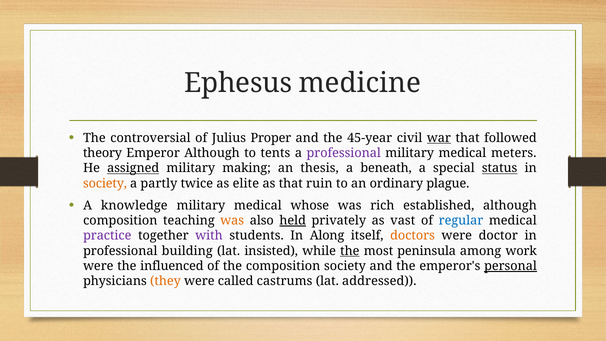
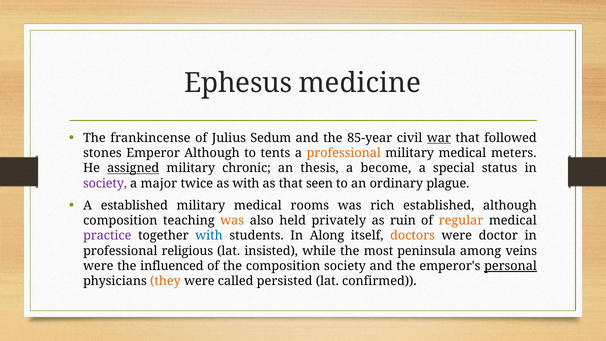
controversial: controversial -> frankincense
Proper: Proper -> Sedum
45-year: 45-year -> 85-year
theory: theory -> stones
professional at (344, 153) colour: purple -> orange
making: making -> chronic
beneath: beneath -> become
status underline: present -> none
society at (105, 183) colour: orange -> purple
partly: partly -> major
as elite: elite -> with
ruin: ruin -> seen
A knowledge: knowledge -> established
whose: whose -> rooms
held underline: present -> none
vast: vast -> ruin
regular colour: blue -> orange
with at (209, 236) colour: purple -> blue
building: building -> religious
the at (350, 251) underline: present -> none
work: work -> veins
castrums: castrums -> persisted
addressed: addressed -> confirmed
